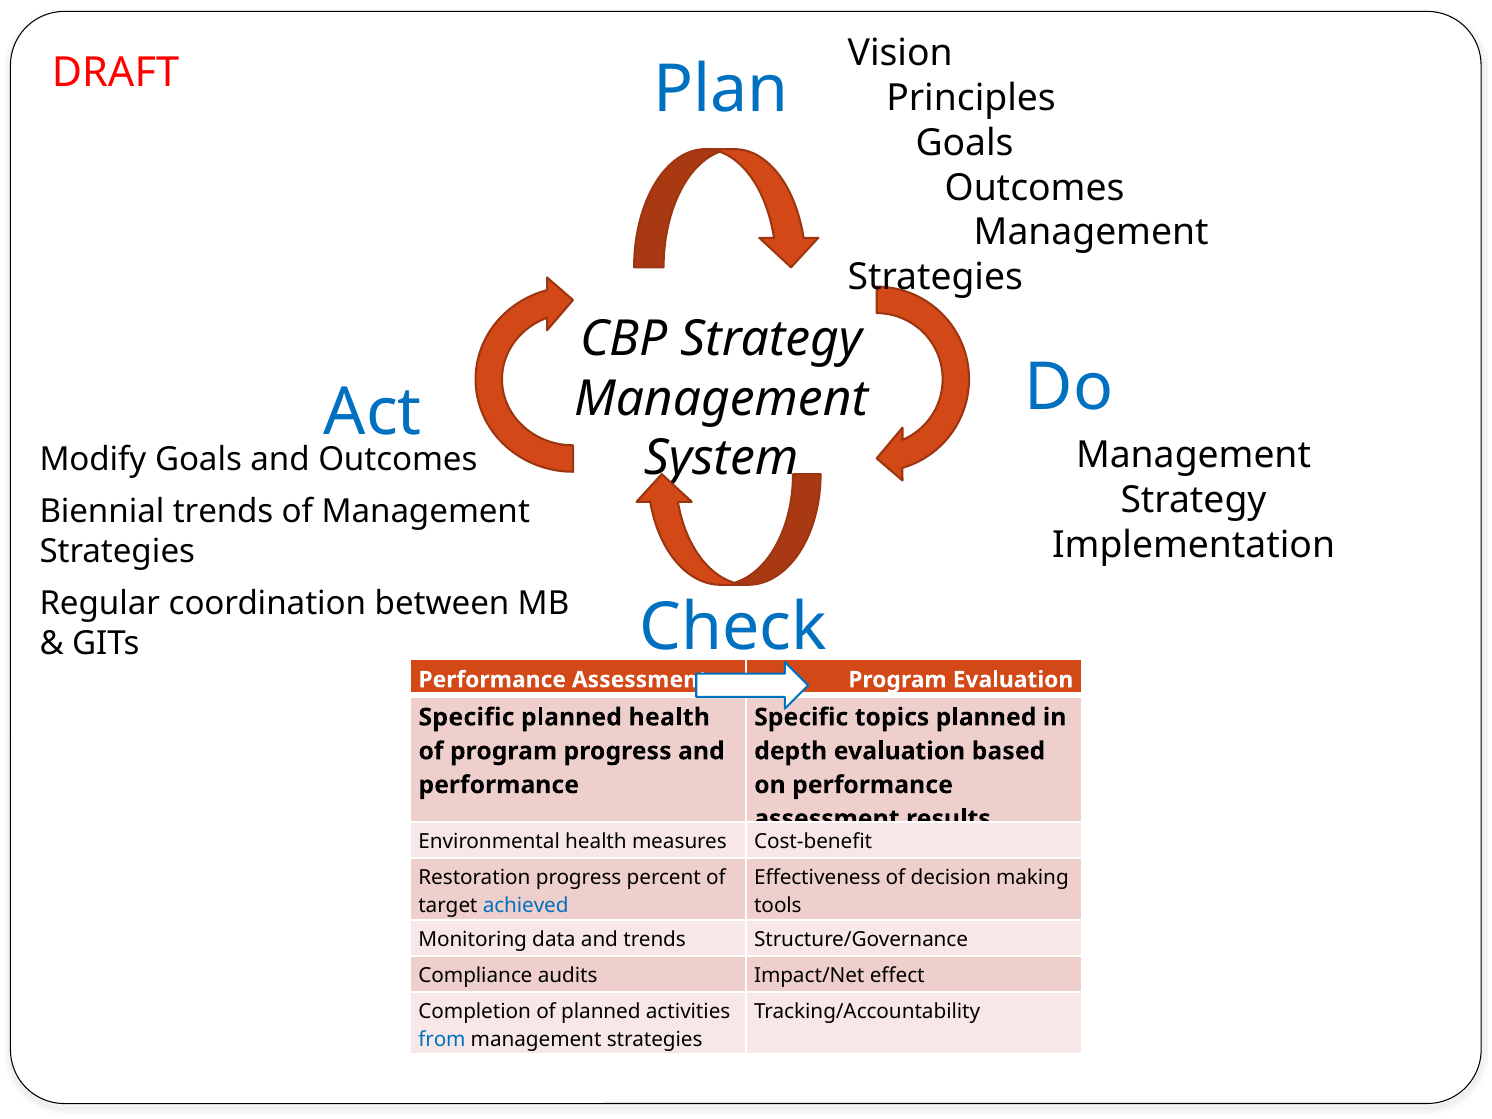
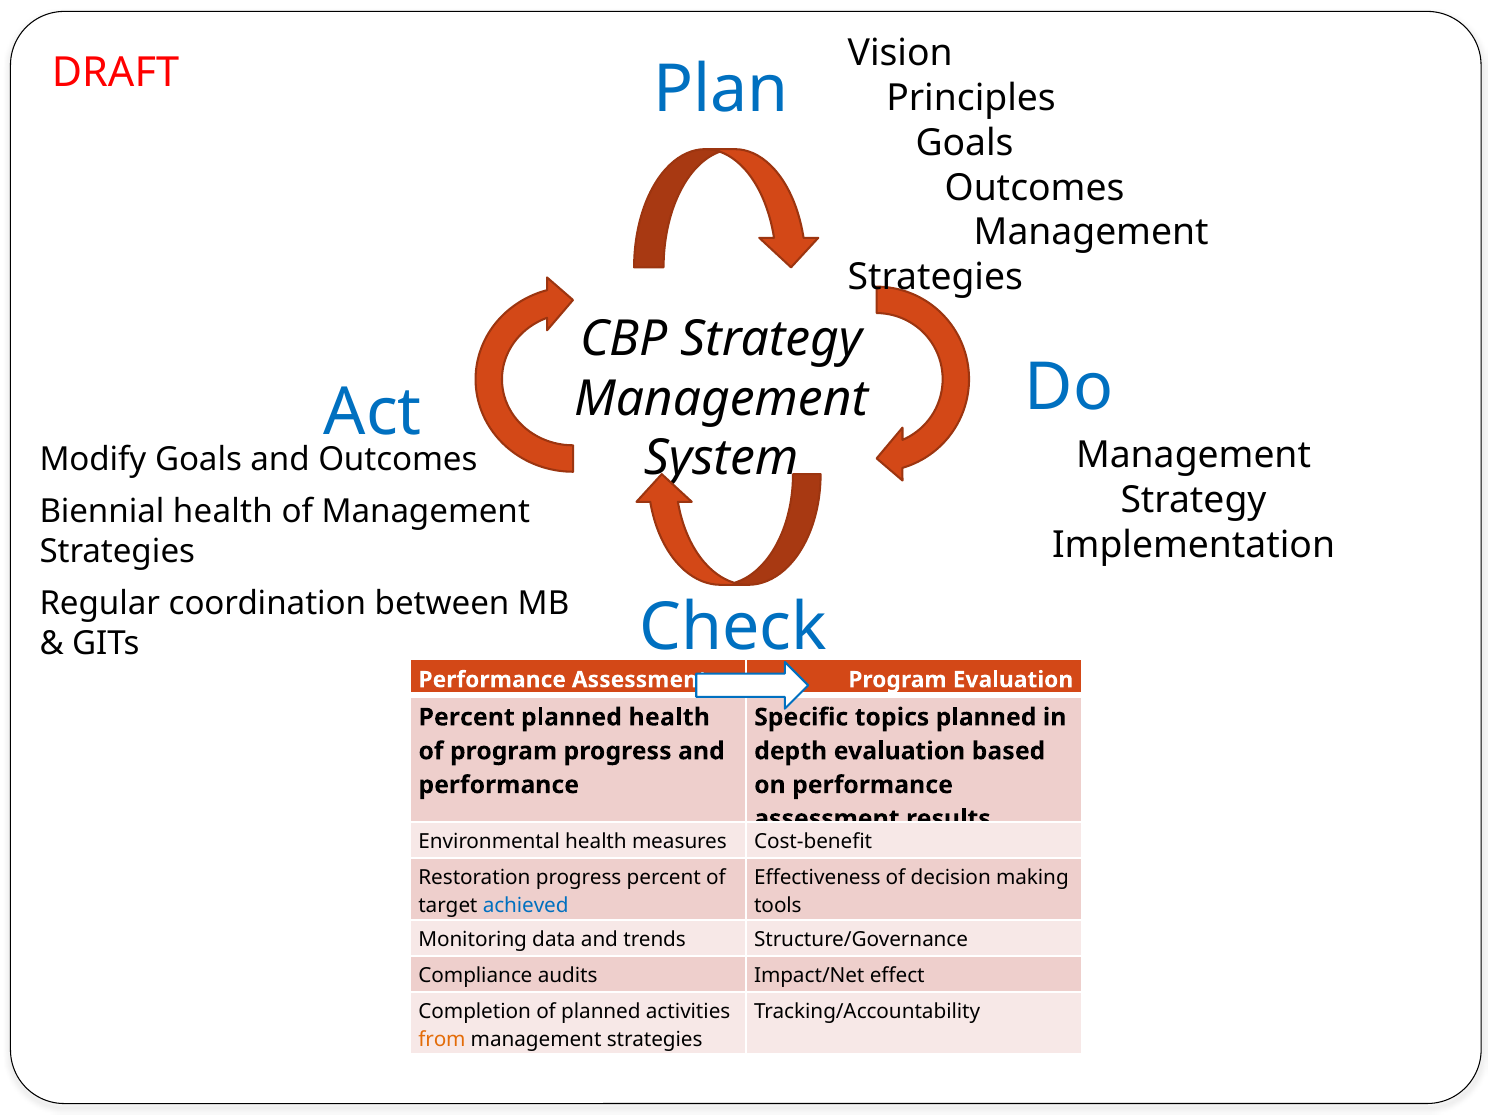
Biennial trends: trends -> health
Specific at (466, 717): Specific -> Percent
from colour: blue -> orange
